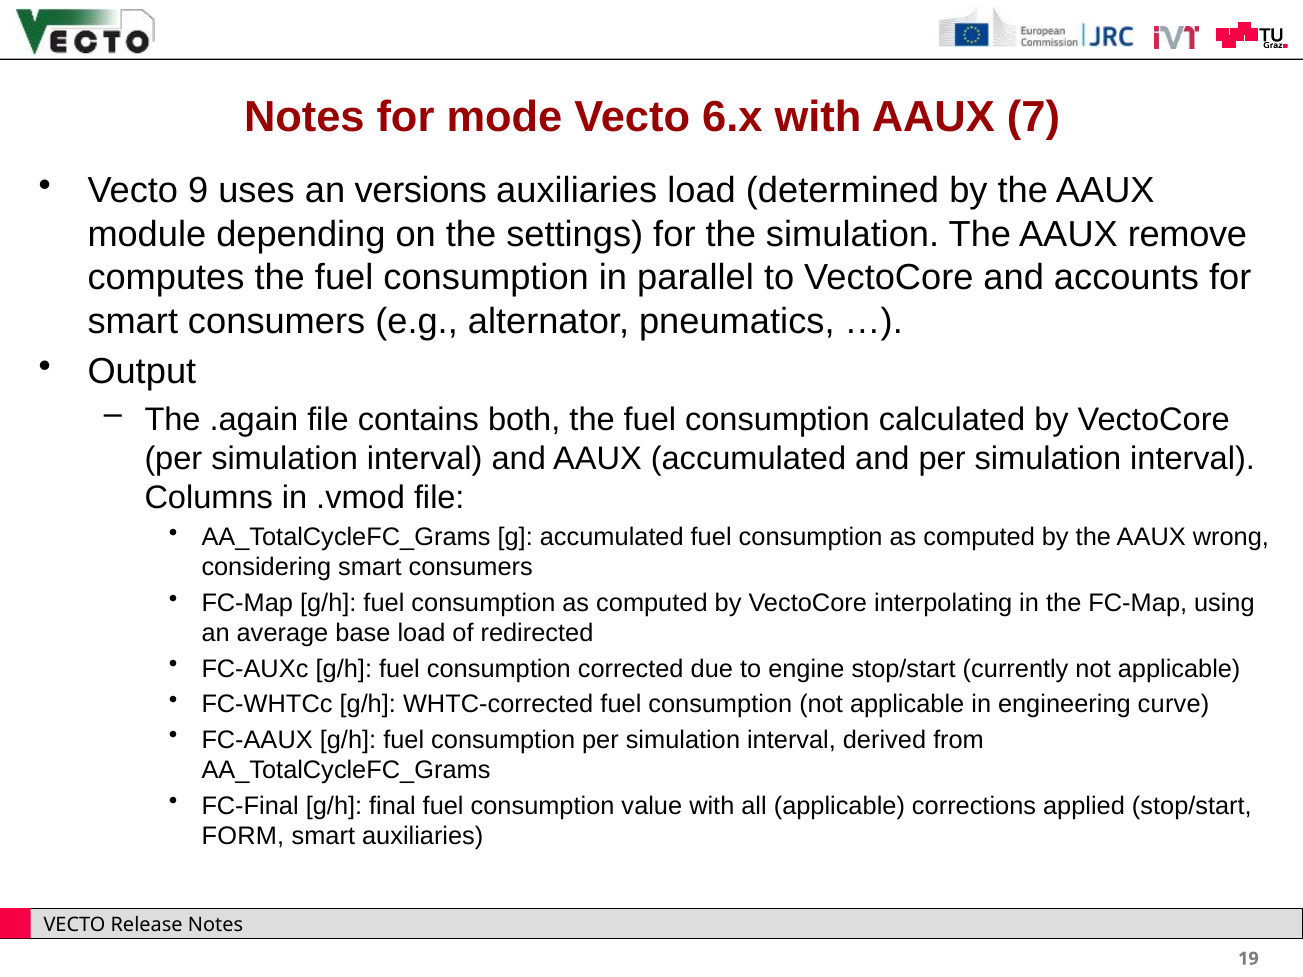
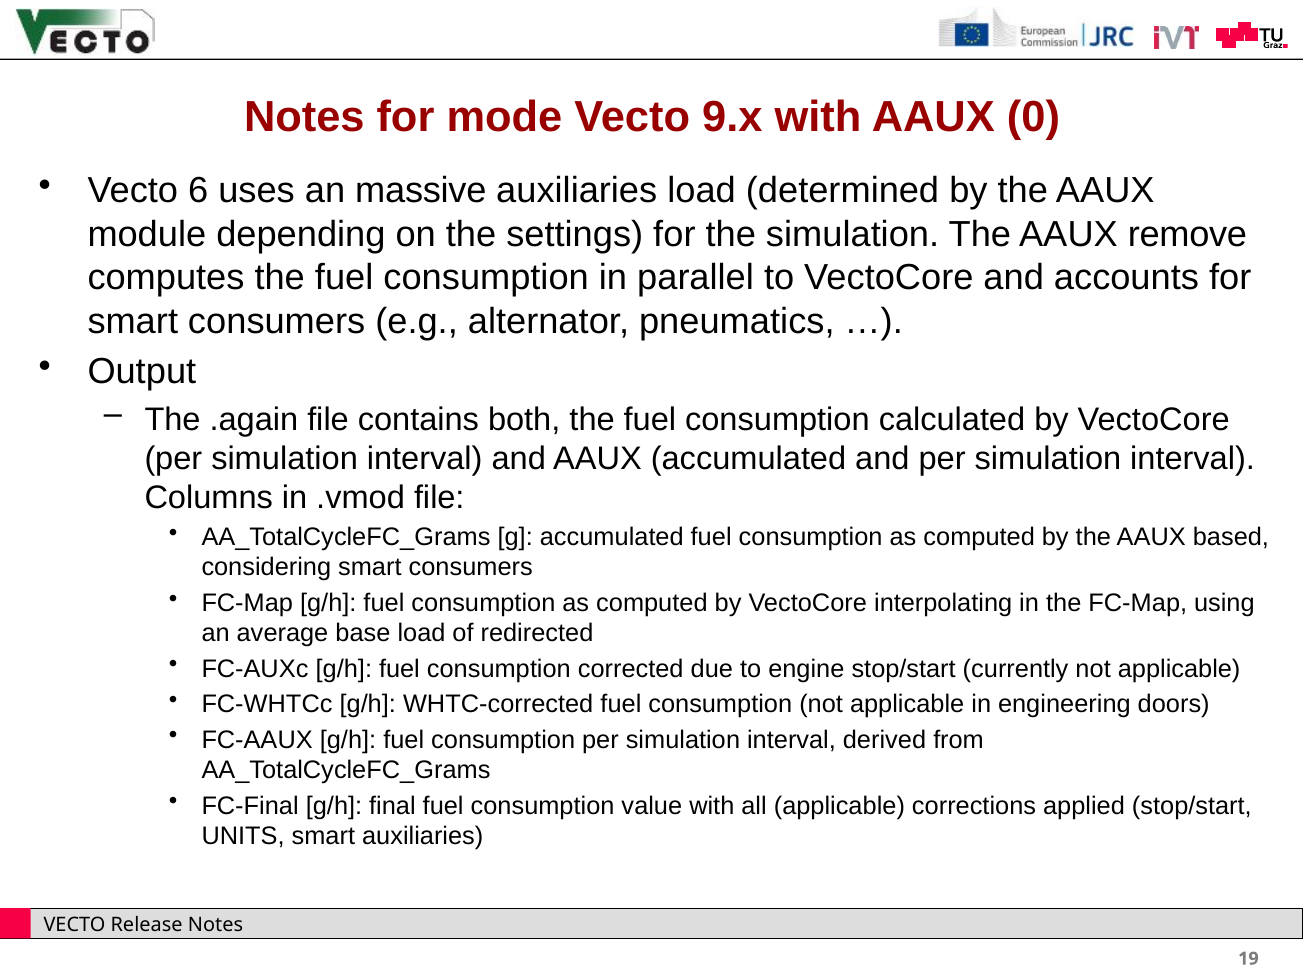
6.x: 6.x -> 9.x
7: 7 -> 0
9: 9 -> 6
versions: versions -> massive
wrong: wrong -> based
curve: curve -> doors
FORM: FORM -> UNITS
